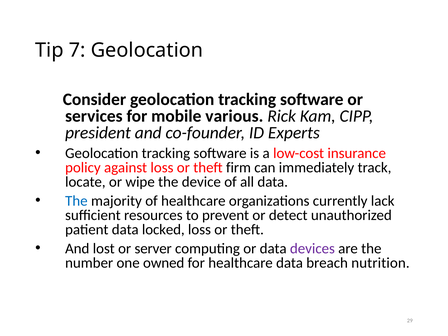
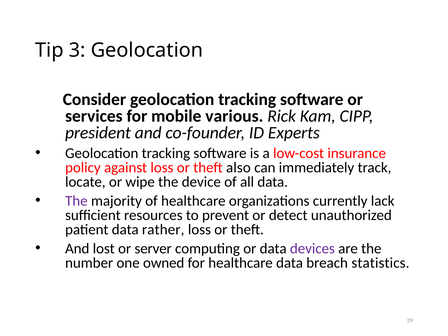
7: 7 -> 3
firm: firm -> also
The at (76, 201) colour: blue -> purple
locked: locked -> rather
nutrition: nutrition -> statistics
